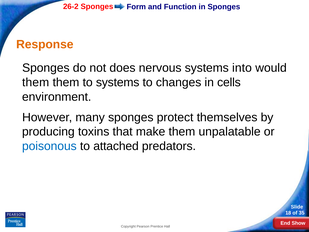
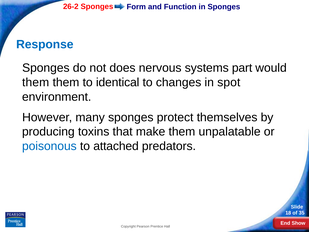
Response colour: orange -> blue
into: into -> part
to systems: systems -> identical
cells: cells -> spot
